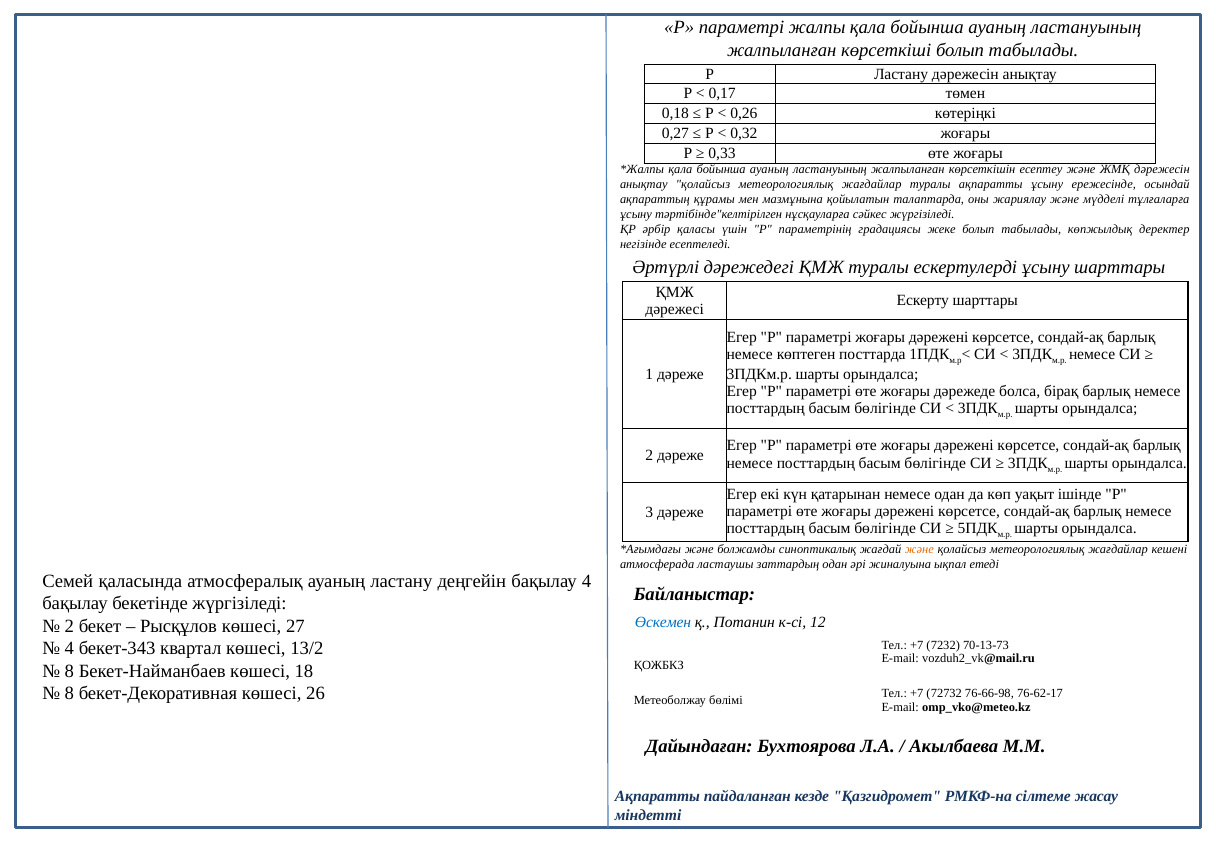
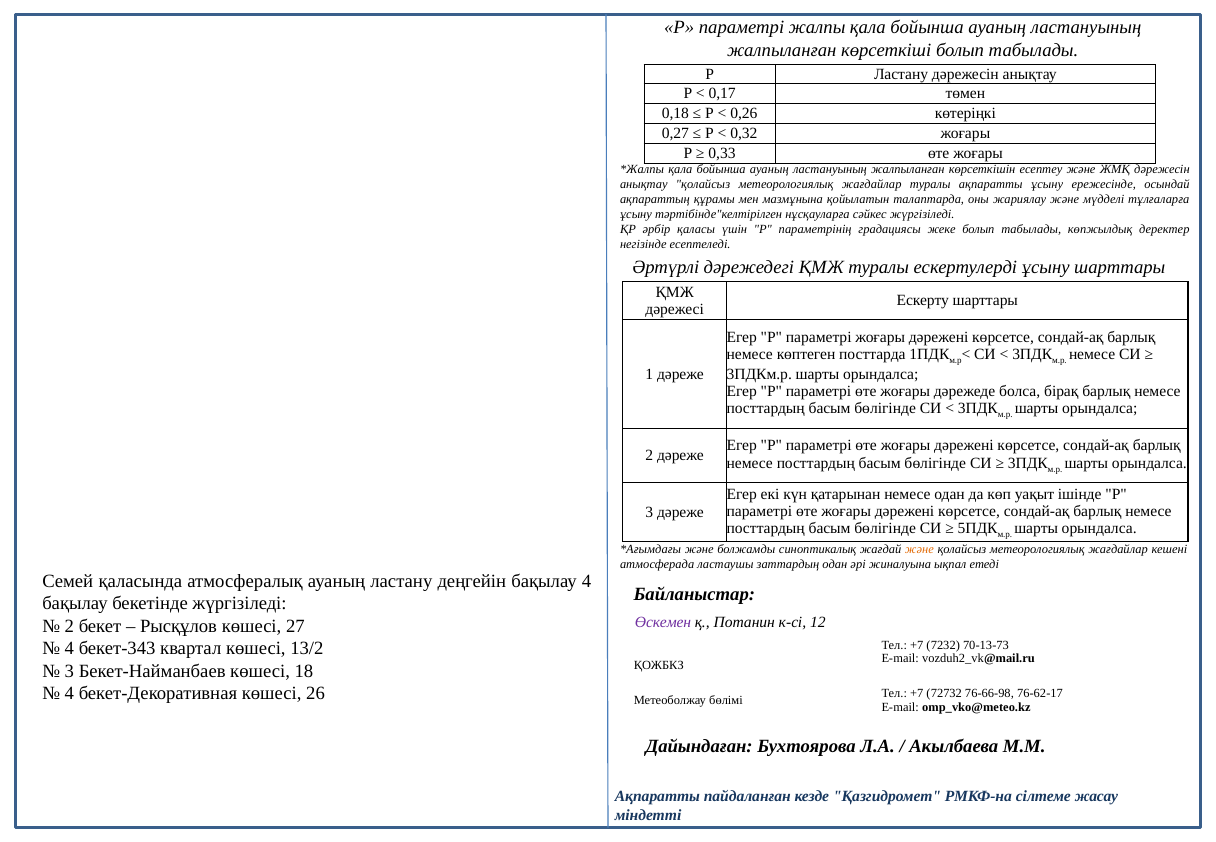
Өскемен colour: blue -> purple
8 at (69, 671): 8 -> 3
8 at (69, 693): 8 -> 4
